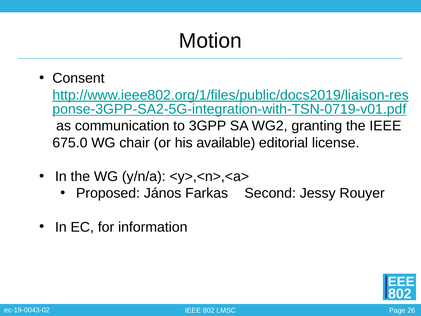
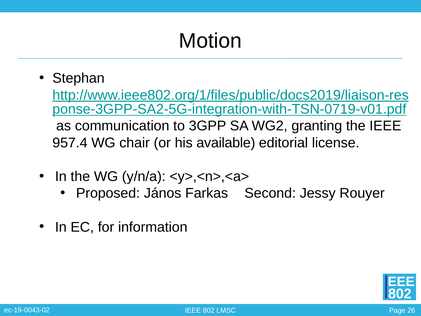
Consent: Consent -> Stephan
675.0: 675.0 -> 957.4
